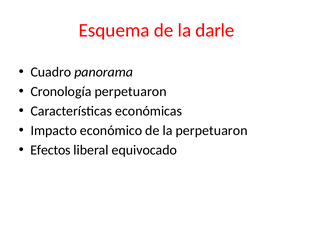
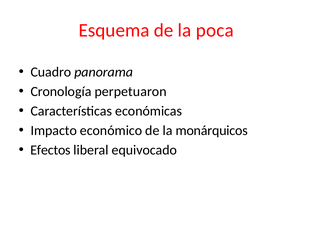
darle: darle -> poca
la perpetuaron: perpetuaron -> monárquicos
